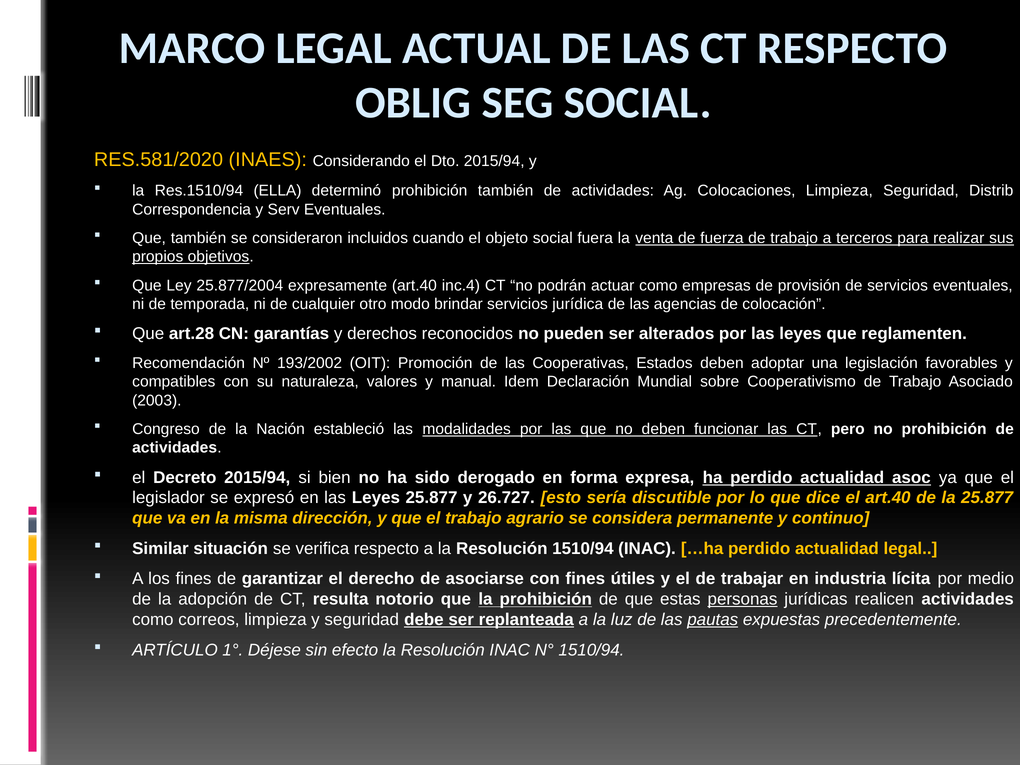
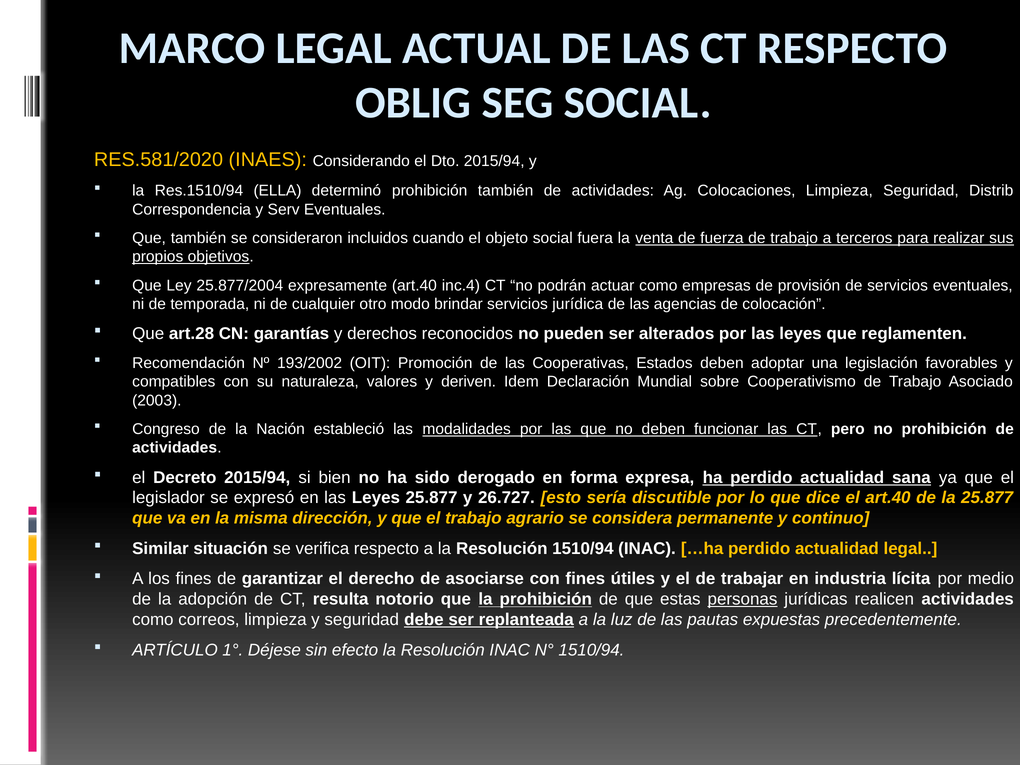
manual: manual -> deriven
asoc: asoc -> sana
pautas underline: present -> none
